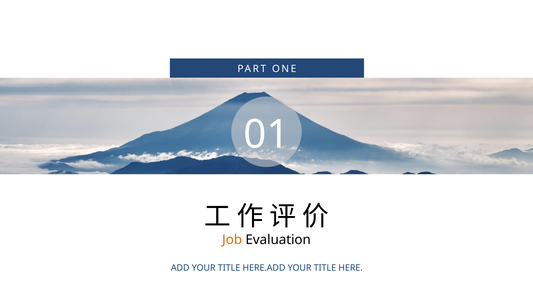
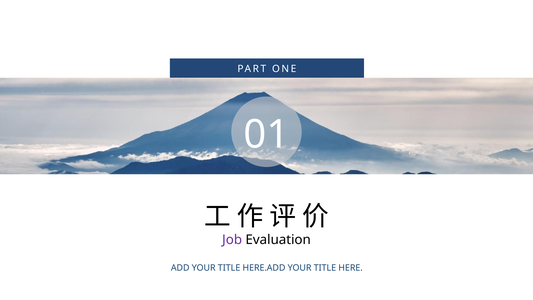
Job colour: orange -> purple
